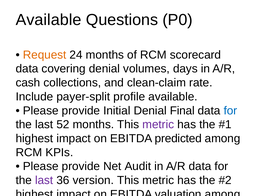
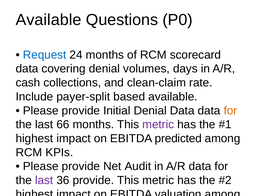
Request colour: orange -> blue
profile: profile -> based
Denial Final: Final -> Data
for at (230, 111) colour: blue -> orange
52: 52 -> 66
36 version: version -> provide
